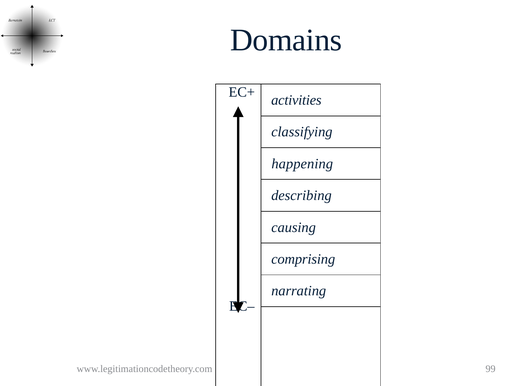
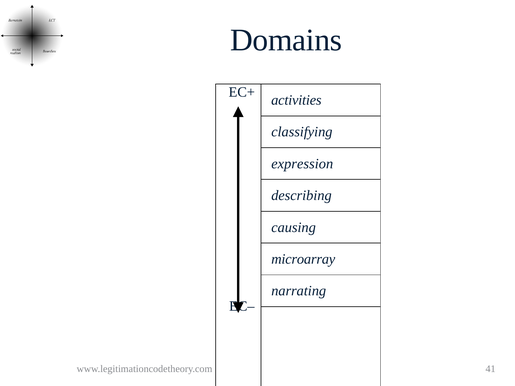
happening: happening -> expression
comprising: comprising -> microarray
99: 99 -> 41
